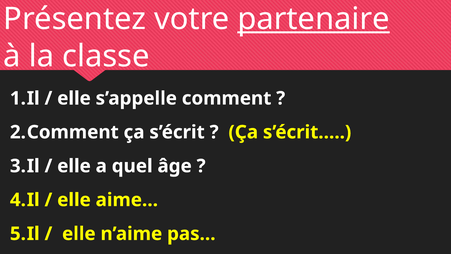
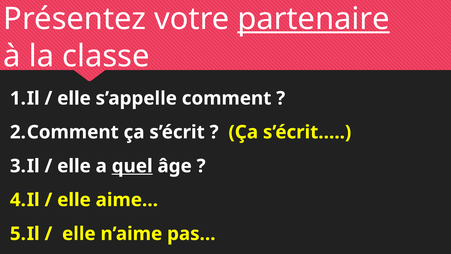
quel underline: none -> present
